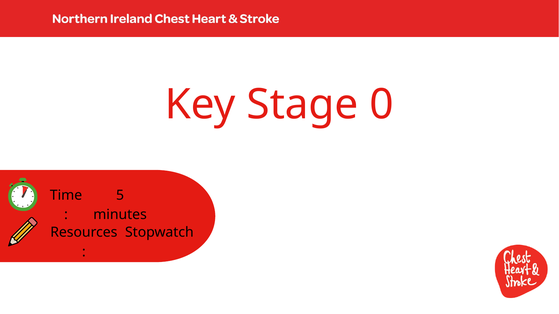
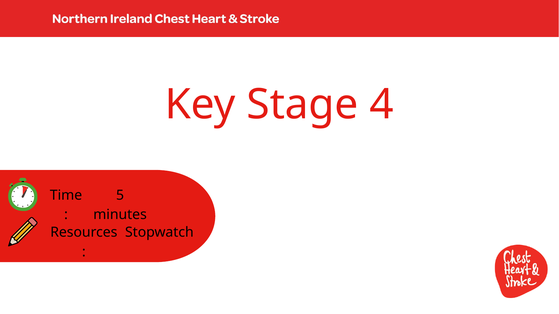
0: 0 -> 4
